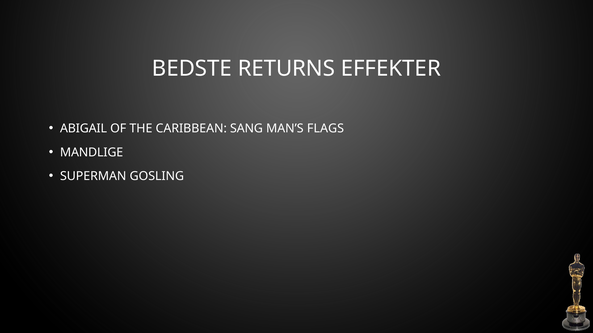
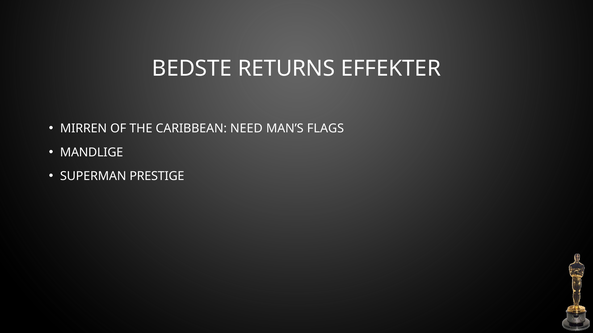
ABIGAIL: ABIGAIL -> MIRREN
SANG: SANG -> NEED
GOSLING: GOSLING -> PRESTIGE
